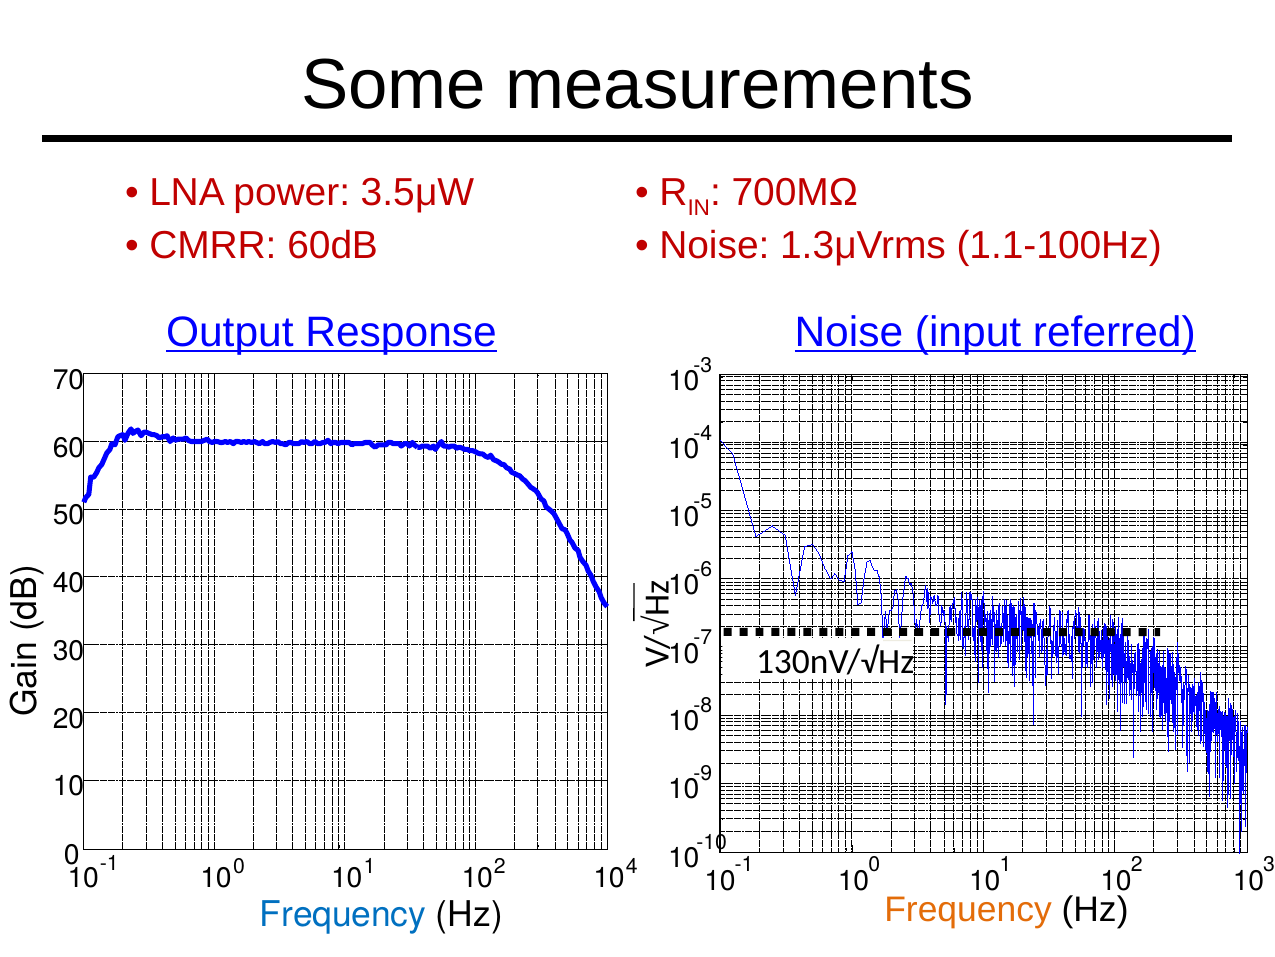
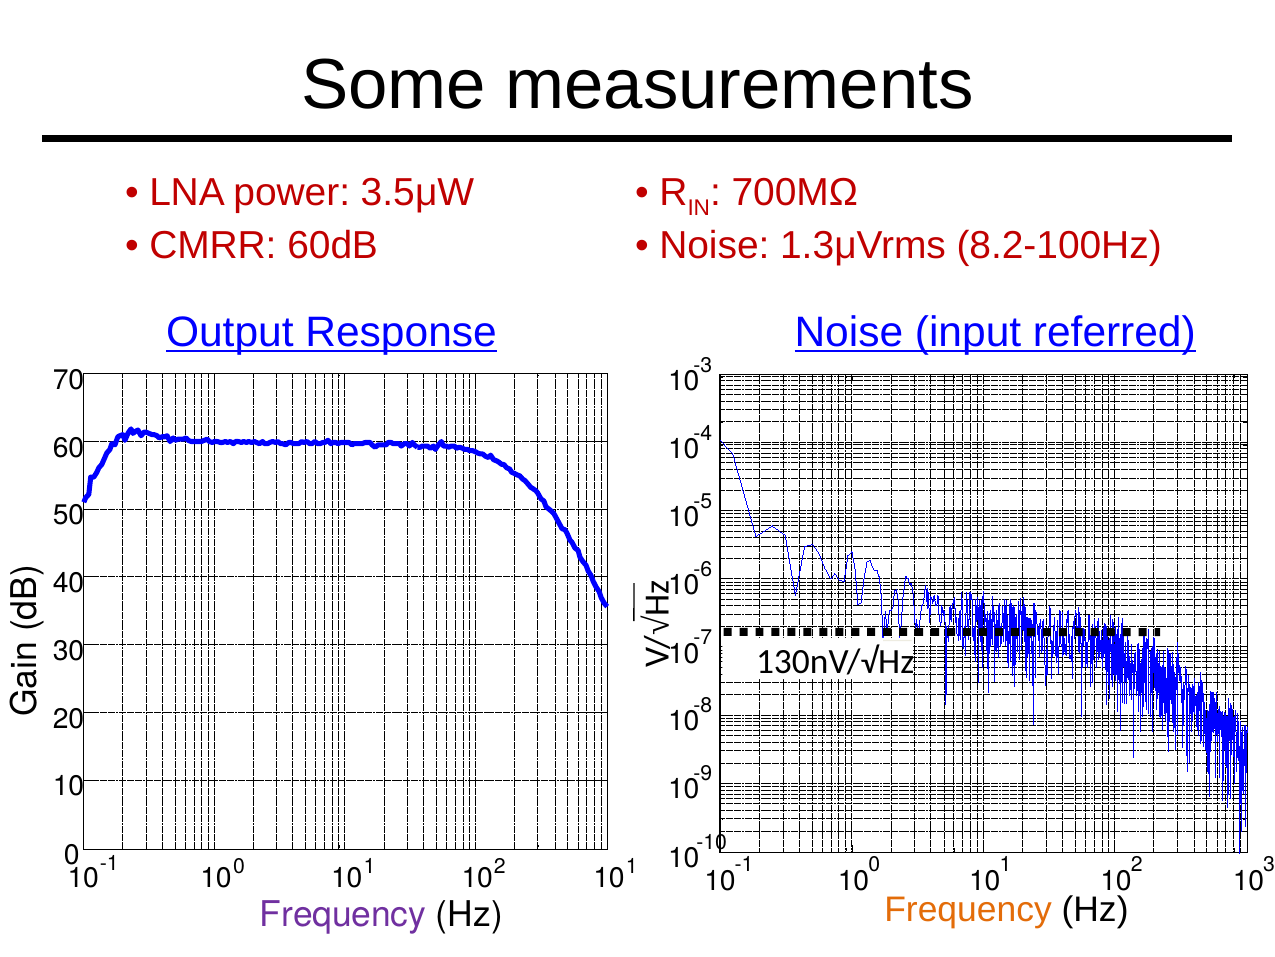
1.1-100Hz: 1.1-100Hz -> 8.2-100Hz
2 10 4: 4 -> 1
Frequency at (343, 914) colour: blue -> purple
